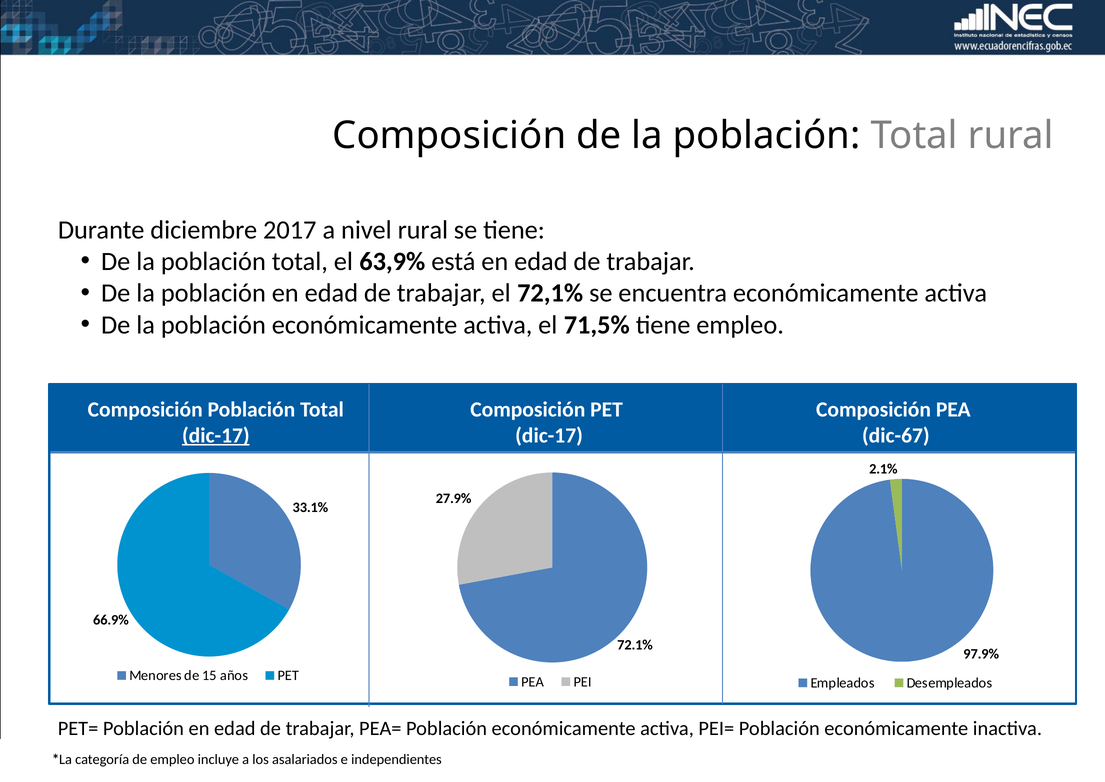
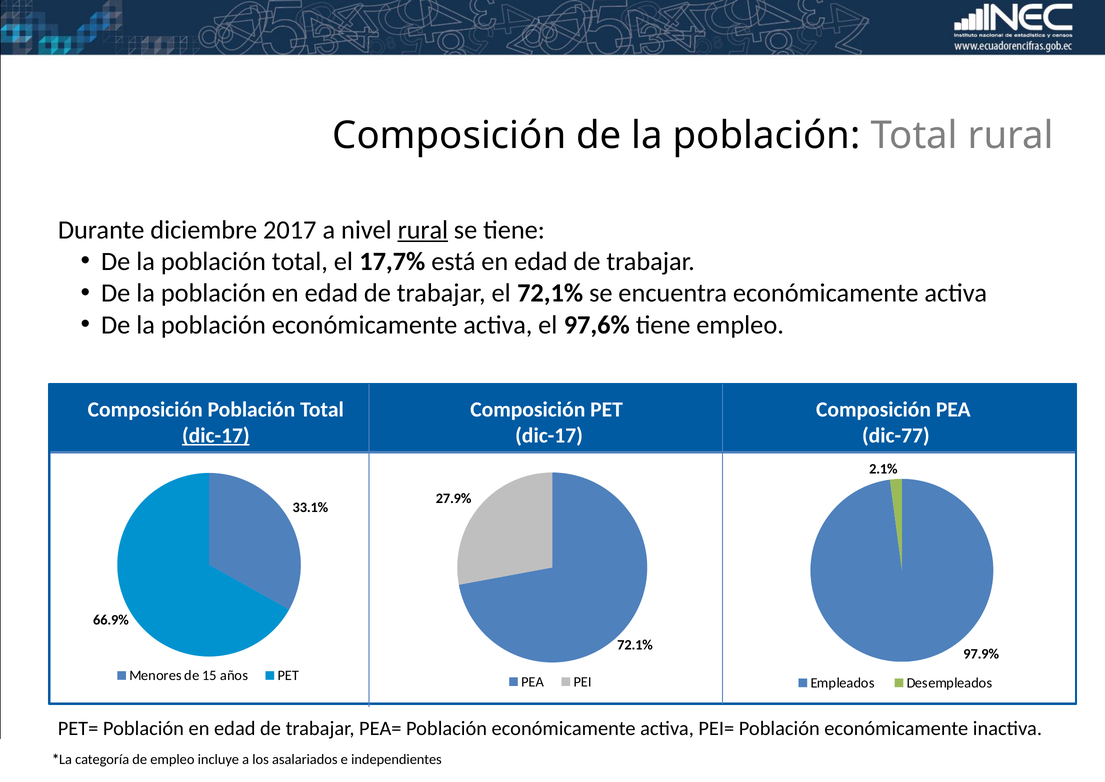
rural at (423, 230) underline: none -> present
63,9%: 63,9% -> 17,7%
71,5%: 71,5% -> 97,6%
dic-67: dic-67 -> dic-77
